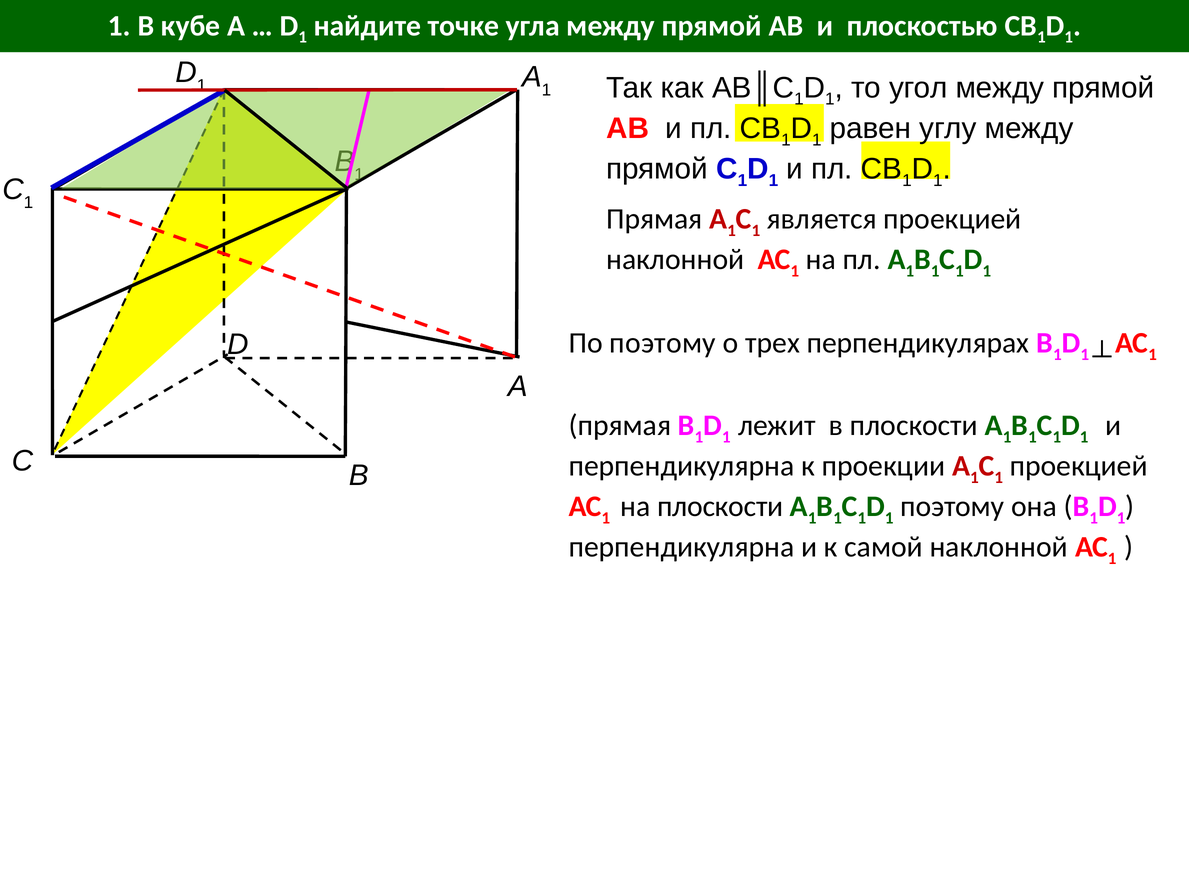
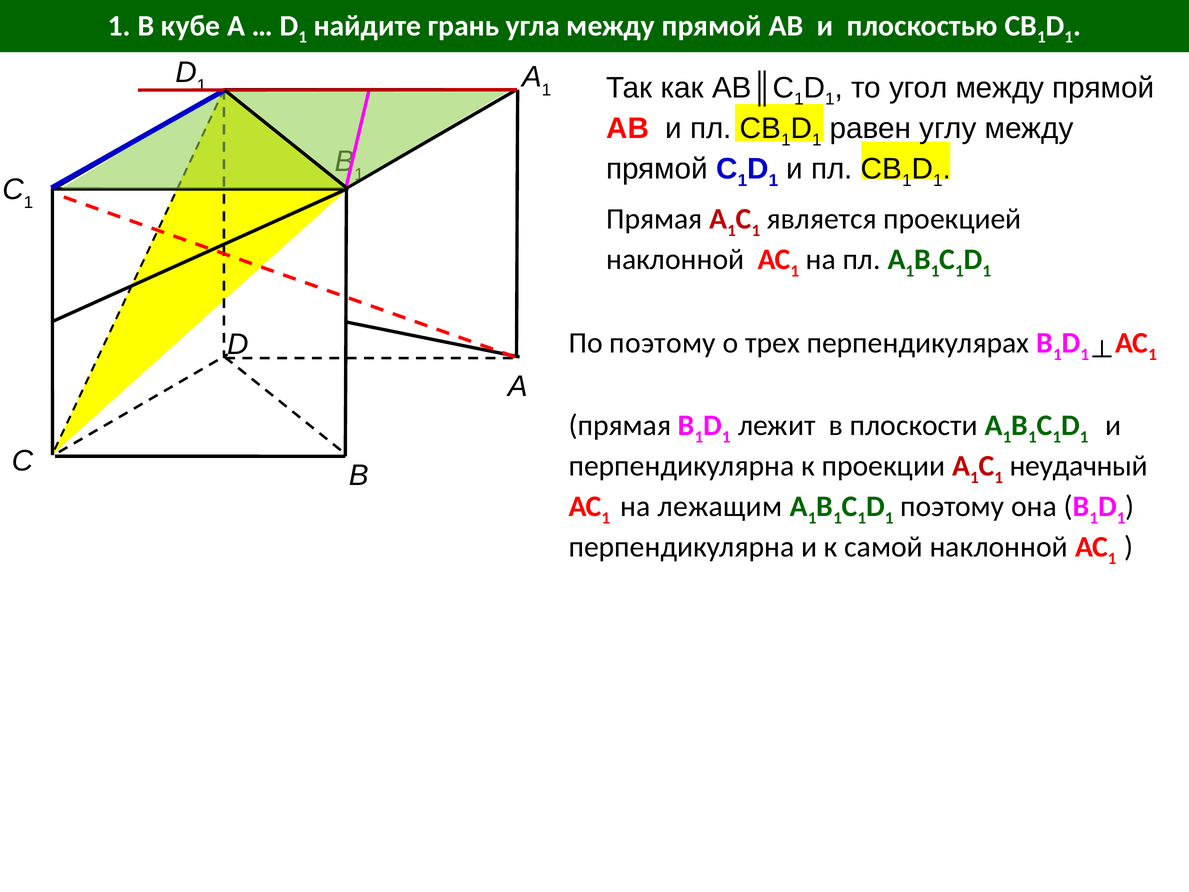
точке: точке -> грань
1 проекцией: проекцией -> неудачный
на плоскости: плоскости -> лежащим
